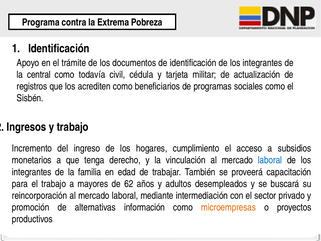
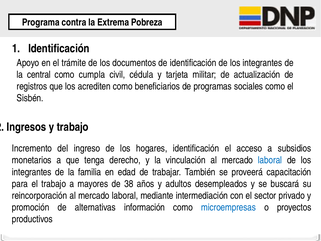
todavía: todavía -> cumpla
hogares cumplimiento: cumplimiento -> identificación
62: 62 -> 38
microempresas colour: orange -> blue
